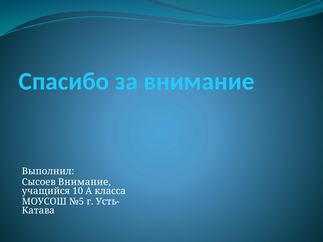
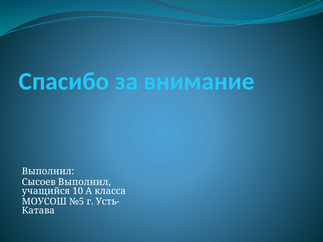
Сысоев Внимание: Внимание -> Выполнил
